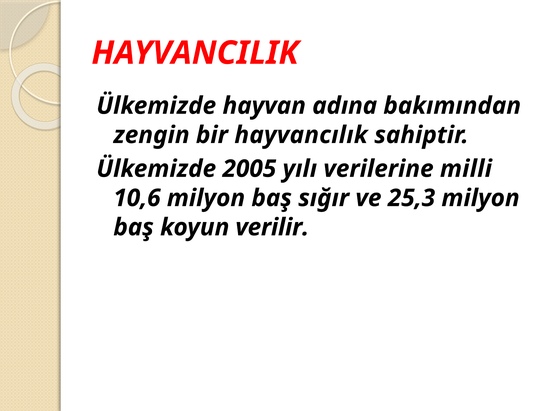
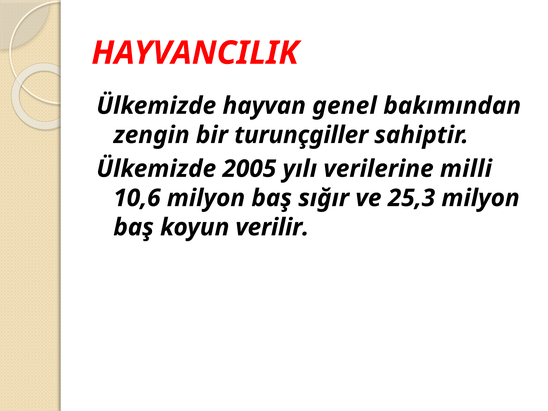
adına: adına -> genel
hayvancılık: hayvancılık -> turunçgiller
